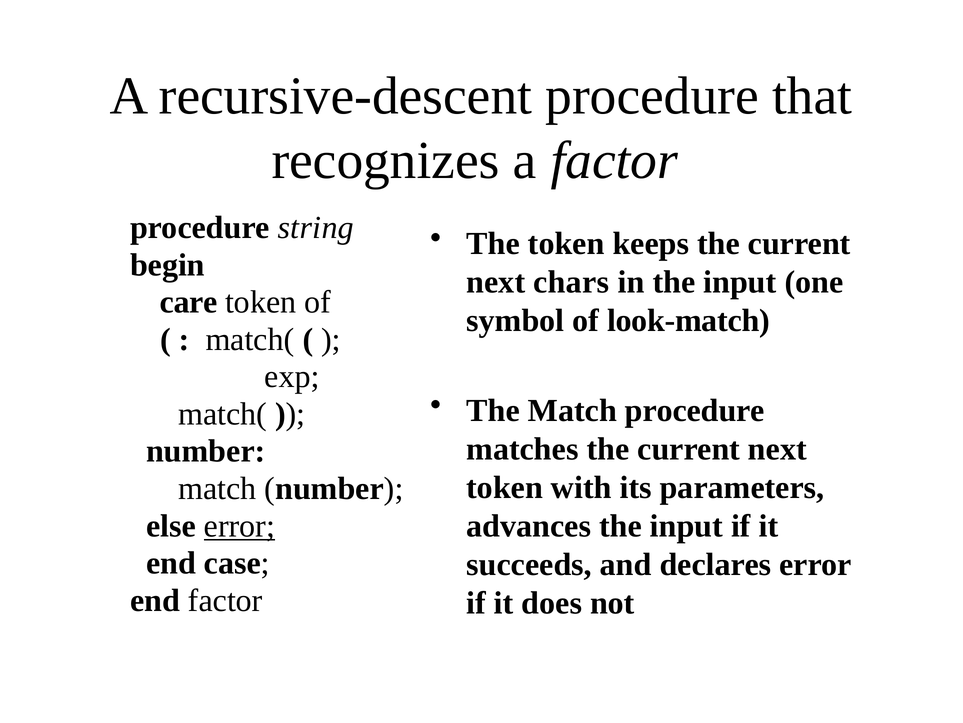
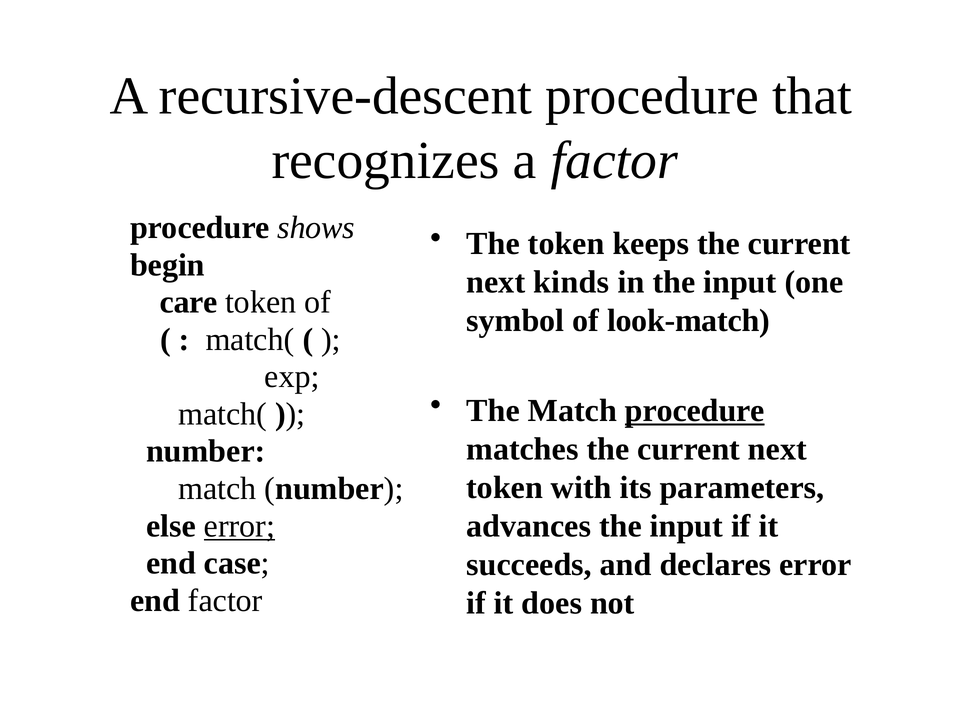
string: string -> shows
chars: chars -> kinds
procedure at (695, 410) underline: none -> present
